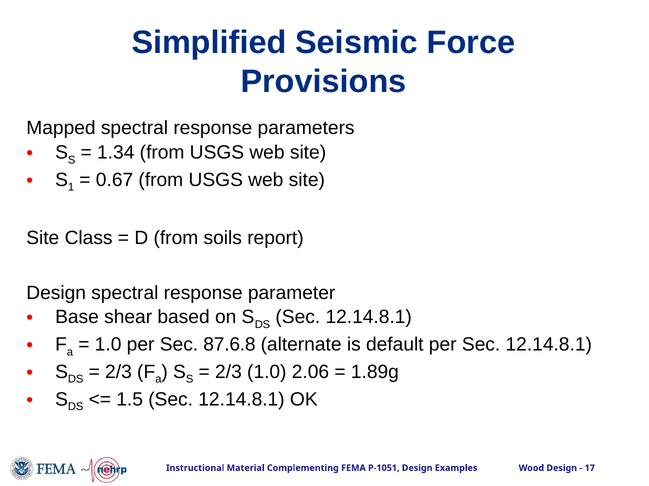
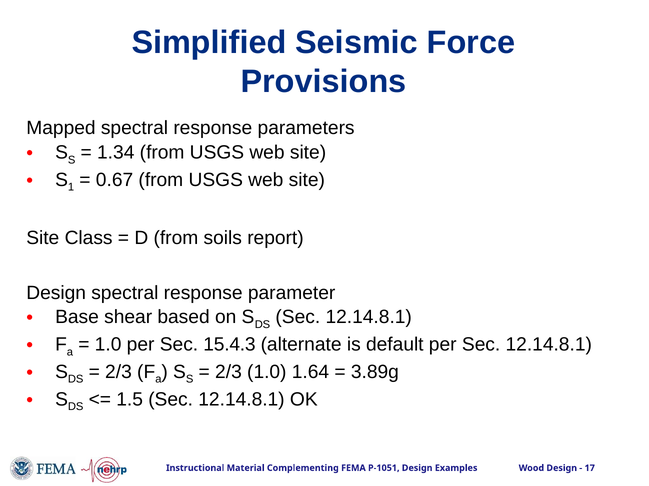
87.6.8: 87.6.8 -> 15.4.3
2.06: 2.06 -> 1.64
1.89g: 1.89g -> 3.89g
